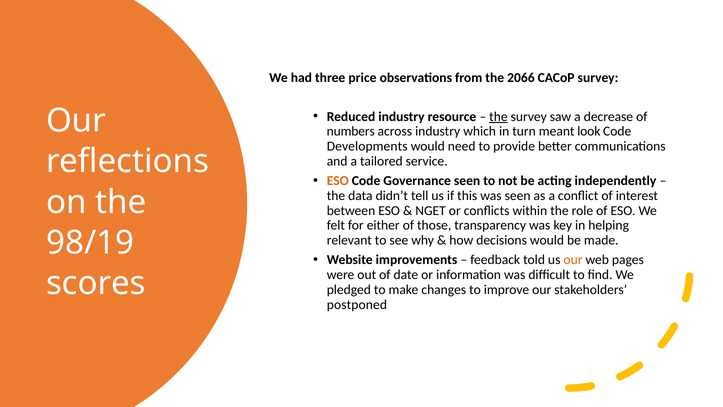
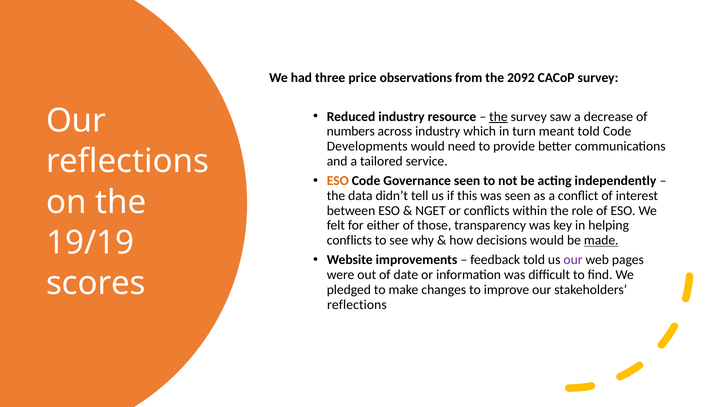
2066: 2066 -> 2092
meant look: look -> told
98/19: 98/19 -> 19/19
relevant at (349, 240): relevant -> conflicts
made underline: none -> present
our at (573, 260) colour: orange -> purple
postponed at (357, 304): postponed -> reflections
